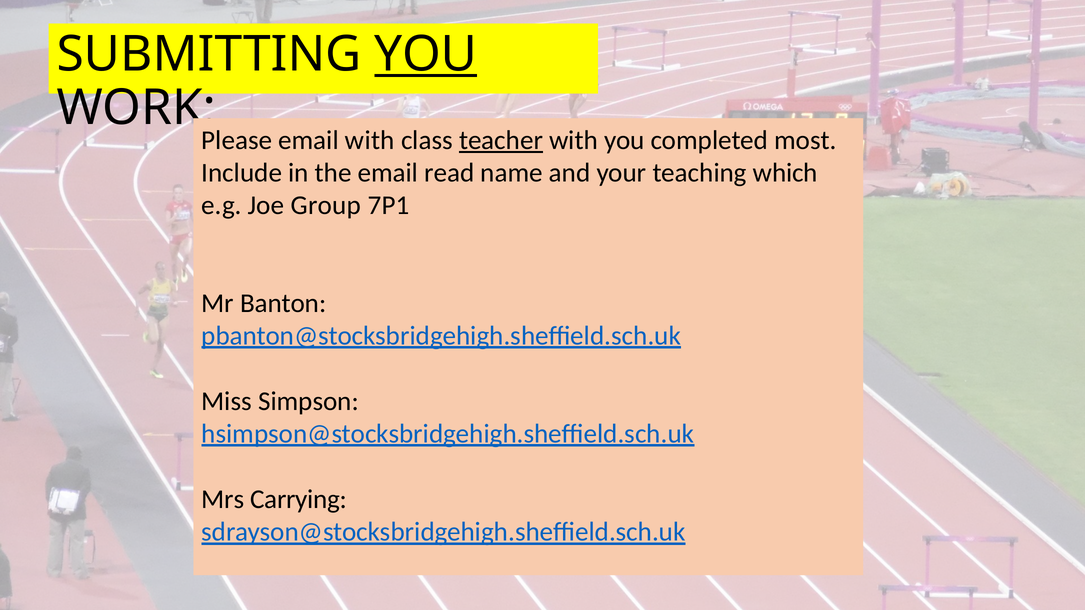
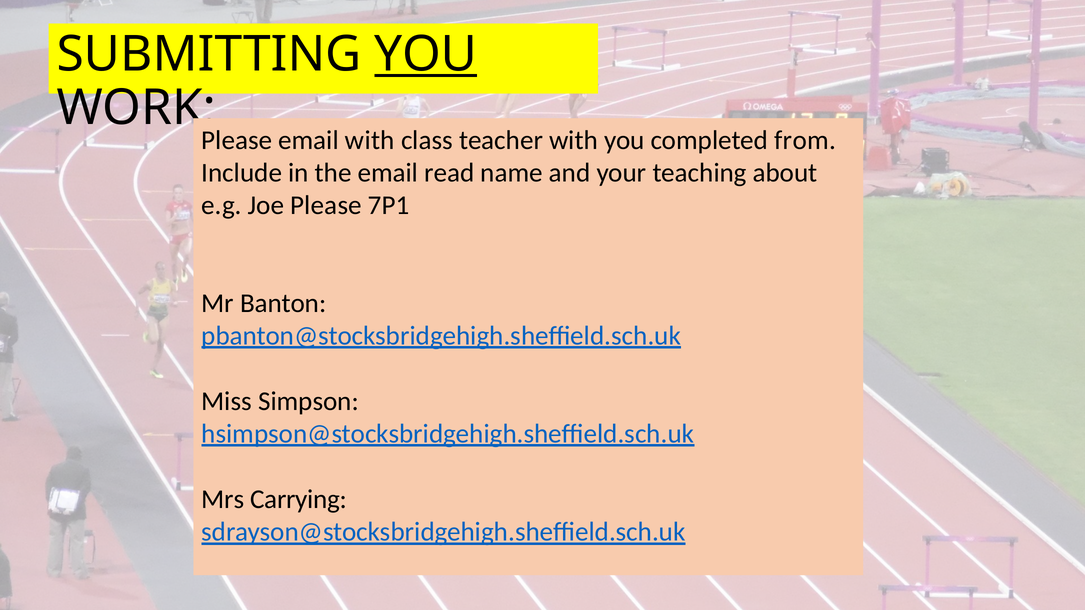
teacher underline: present -> none
most: most -> from
which: which -> about
Joe Group: Group -> Please
